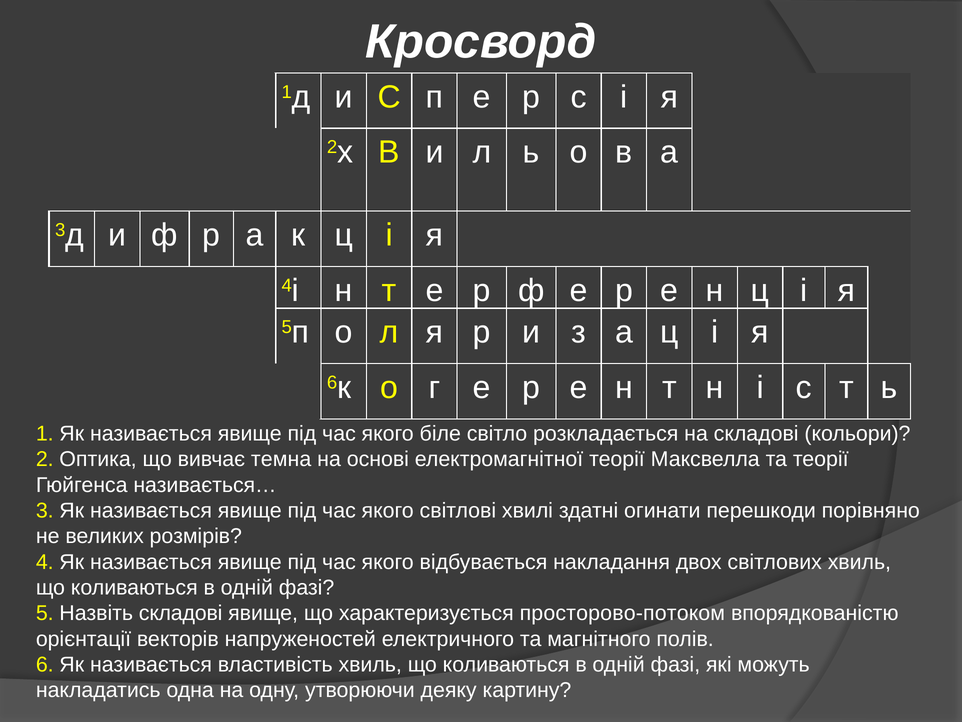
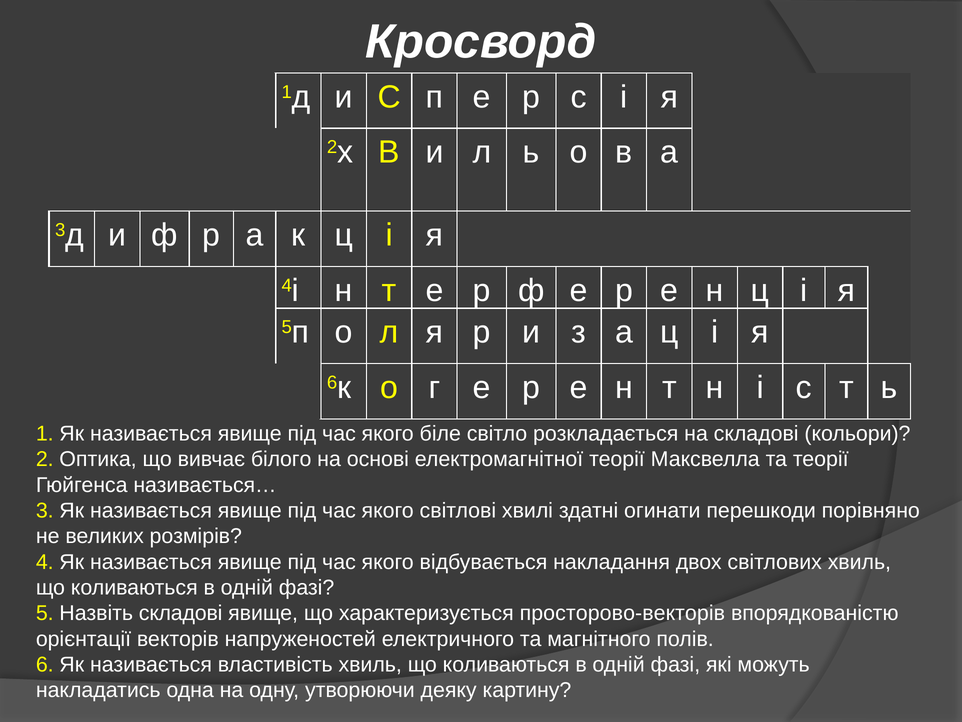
темна: темна -> білого
просторово-потоком: просторово-потоком -> просторово-векторів
